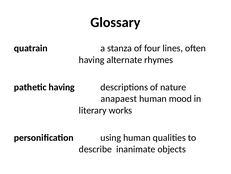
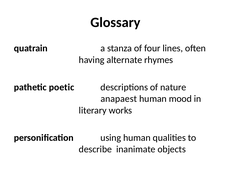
pathetic having: having -> poetic
